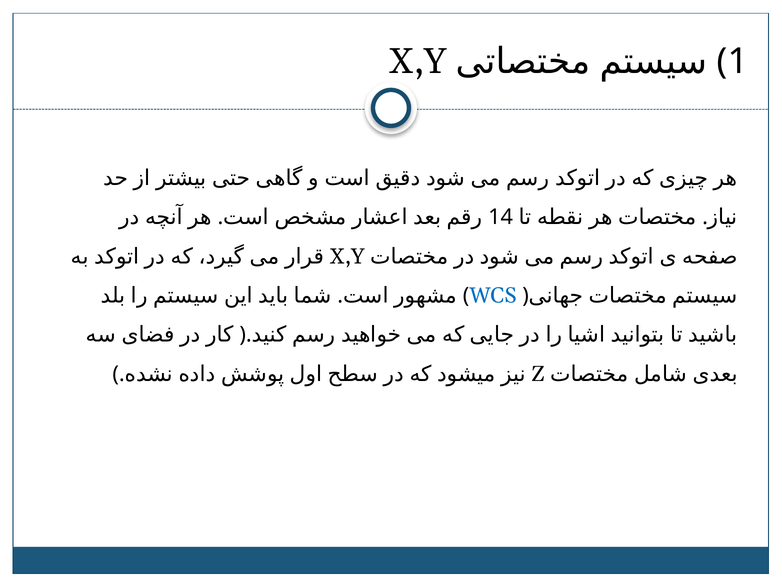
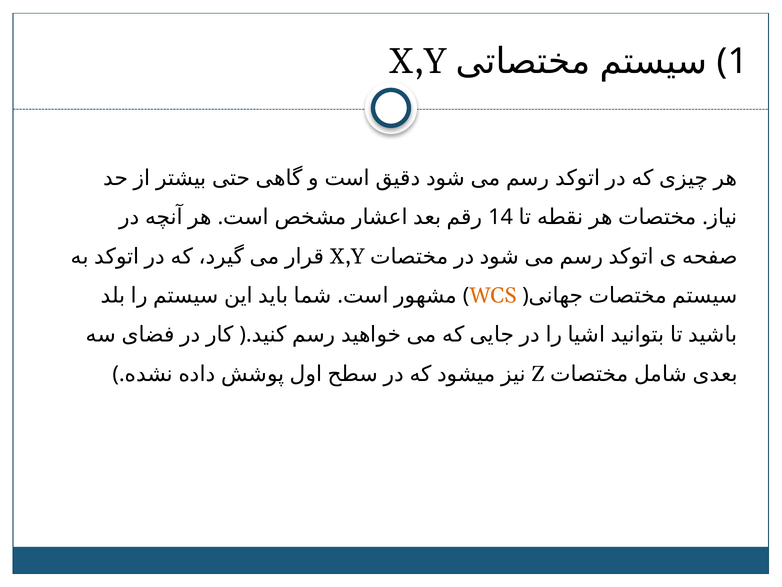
WCS colour: blue -> orange
